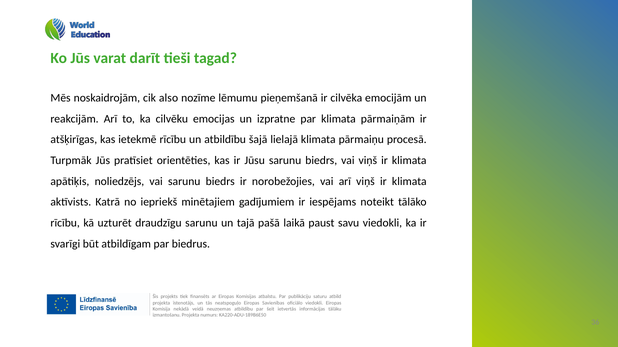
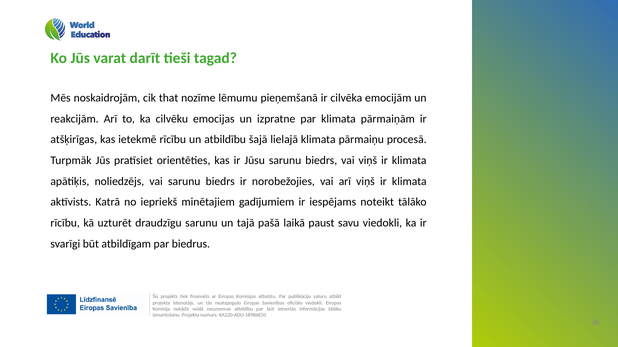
also: also -> that
